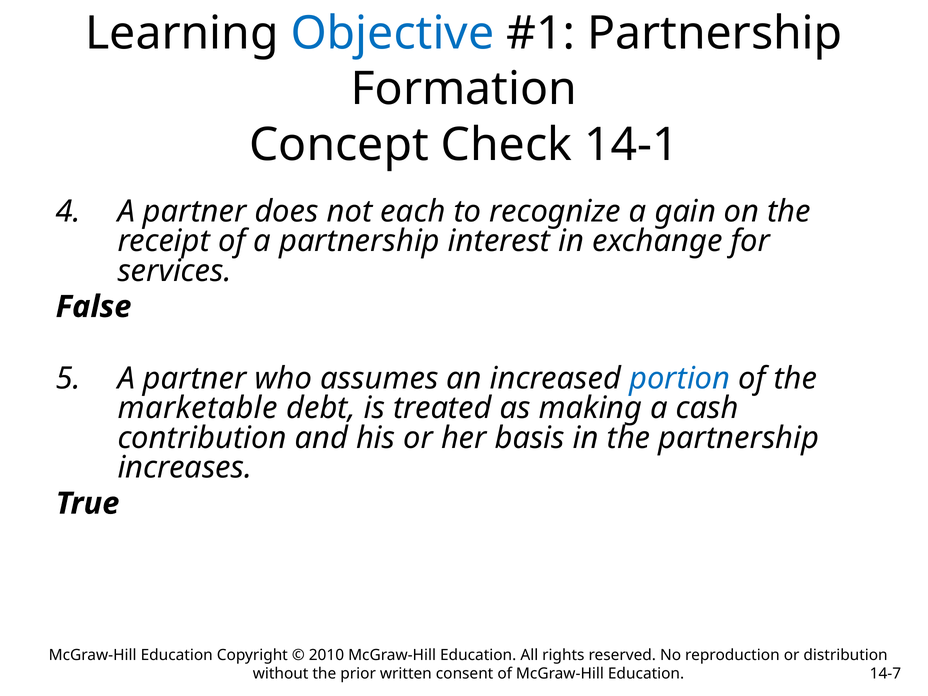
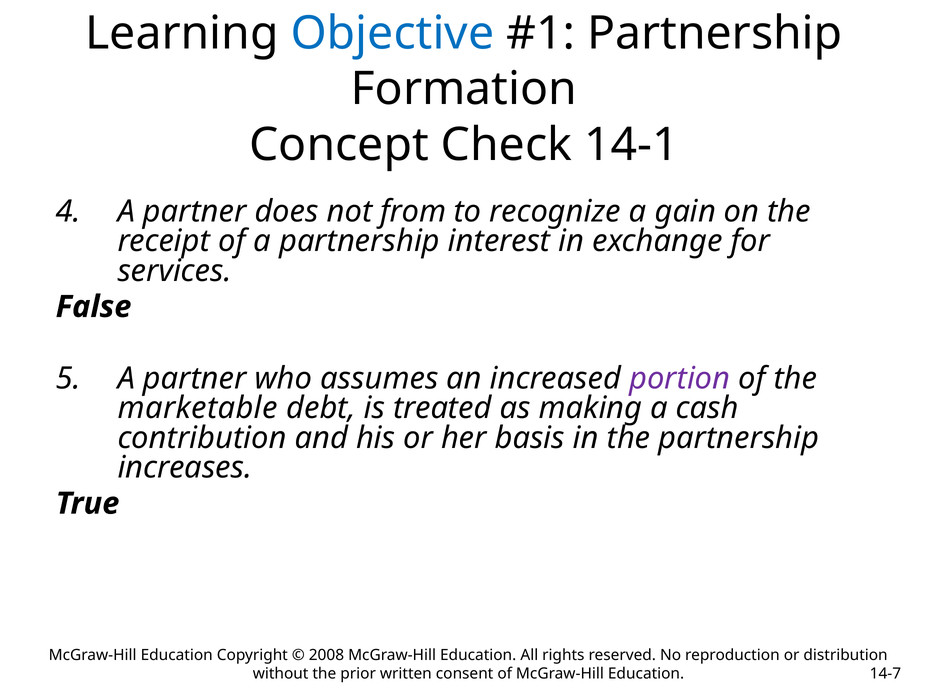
each: each -> from
portion colour: blue -> purple
2010: 2010 -> 2008
